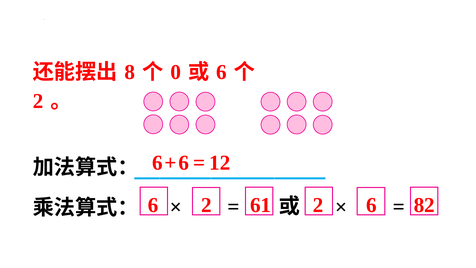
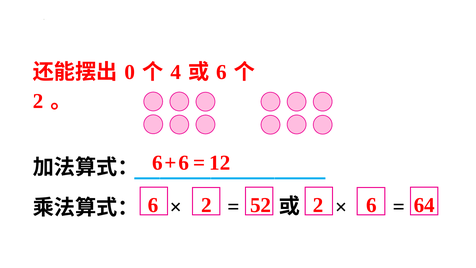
8: 8 -> 0
0: 0 -> 4
61: 61 -> 52
82: 82 -> 64
